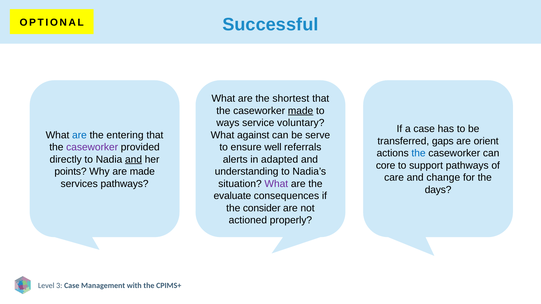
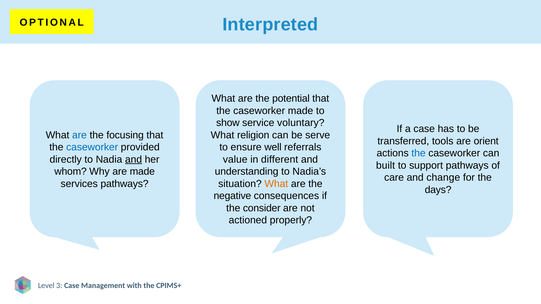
Successful: Successful -> Interpreted
shortest: shortest -> potential
made at (301, 111) underline: present -> none
ways: ways -> show
entering: entering -> focusing
against: against -> religion
gaps: gaps -> tools
caseworker at (92, 147) colour: purple -> blue
alerts: alerts -> value
adapted: adapted -> different
core: core -> built
points: points -> whom
What at (276, 184) colour: purple -> orange
evaluate: evaluate -> negative
